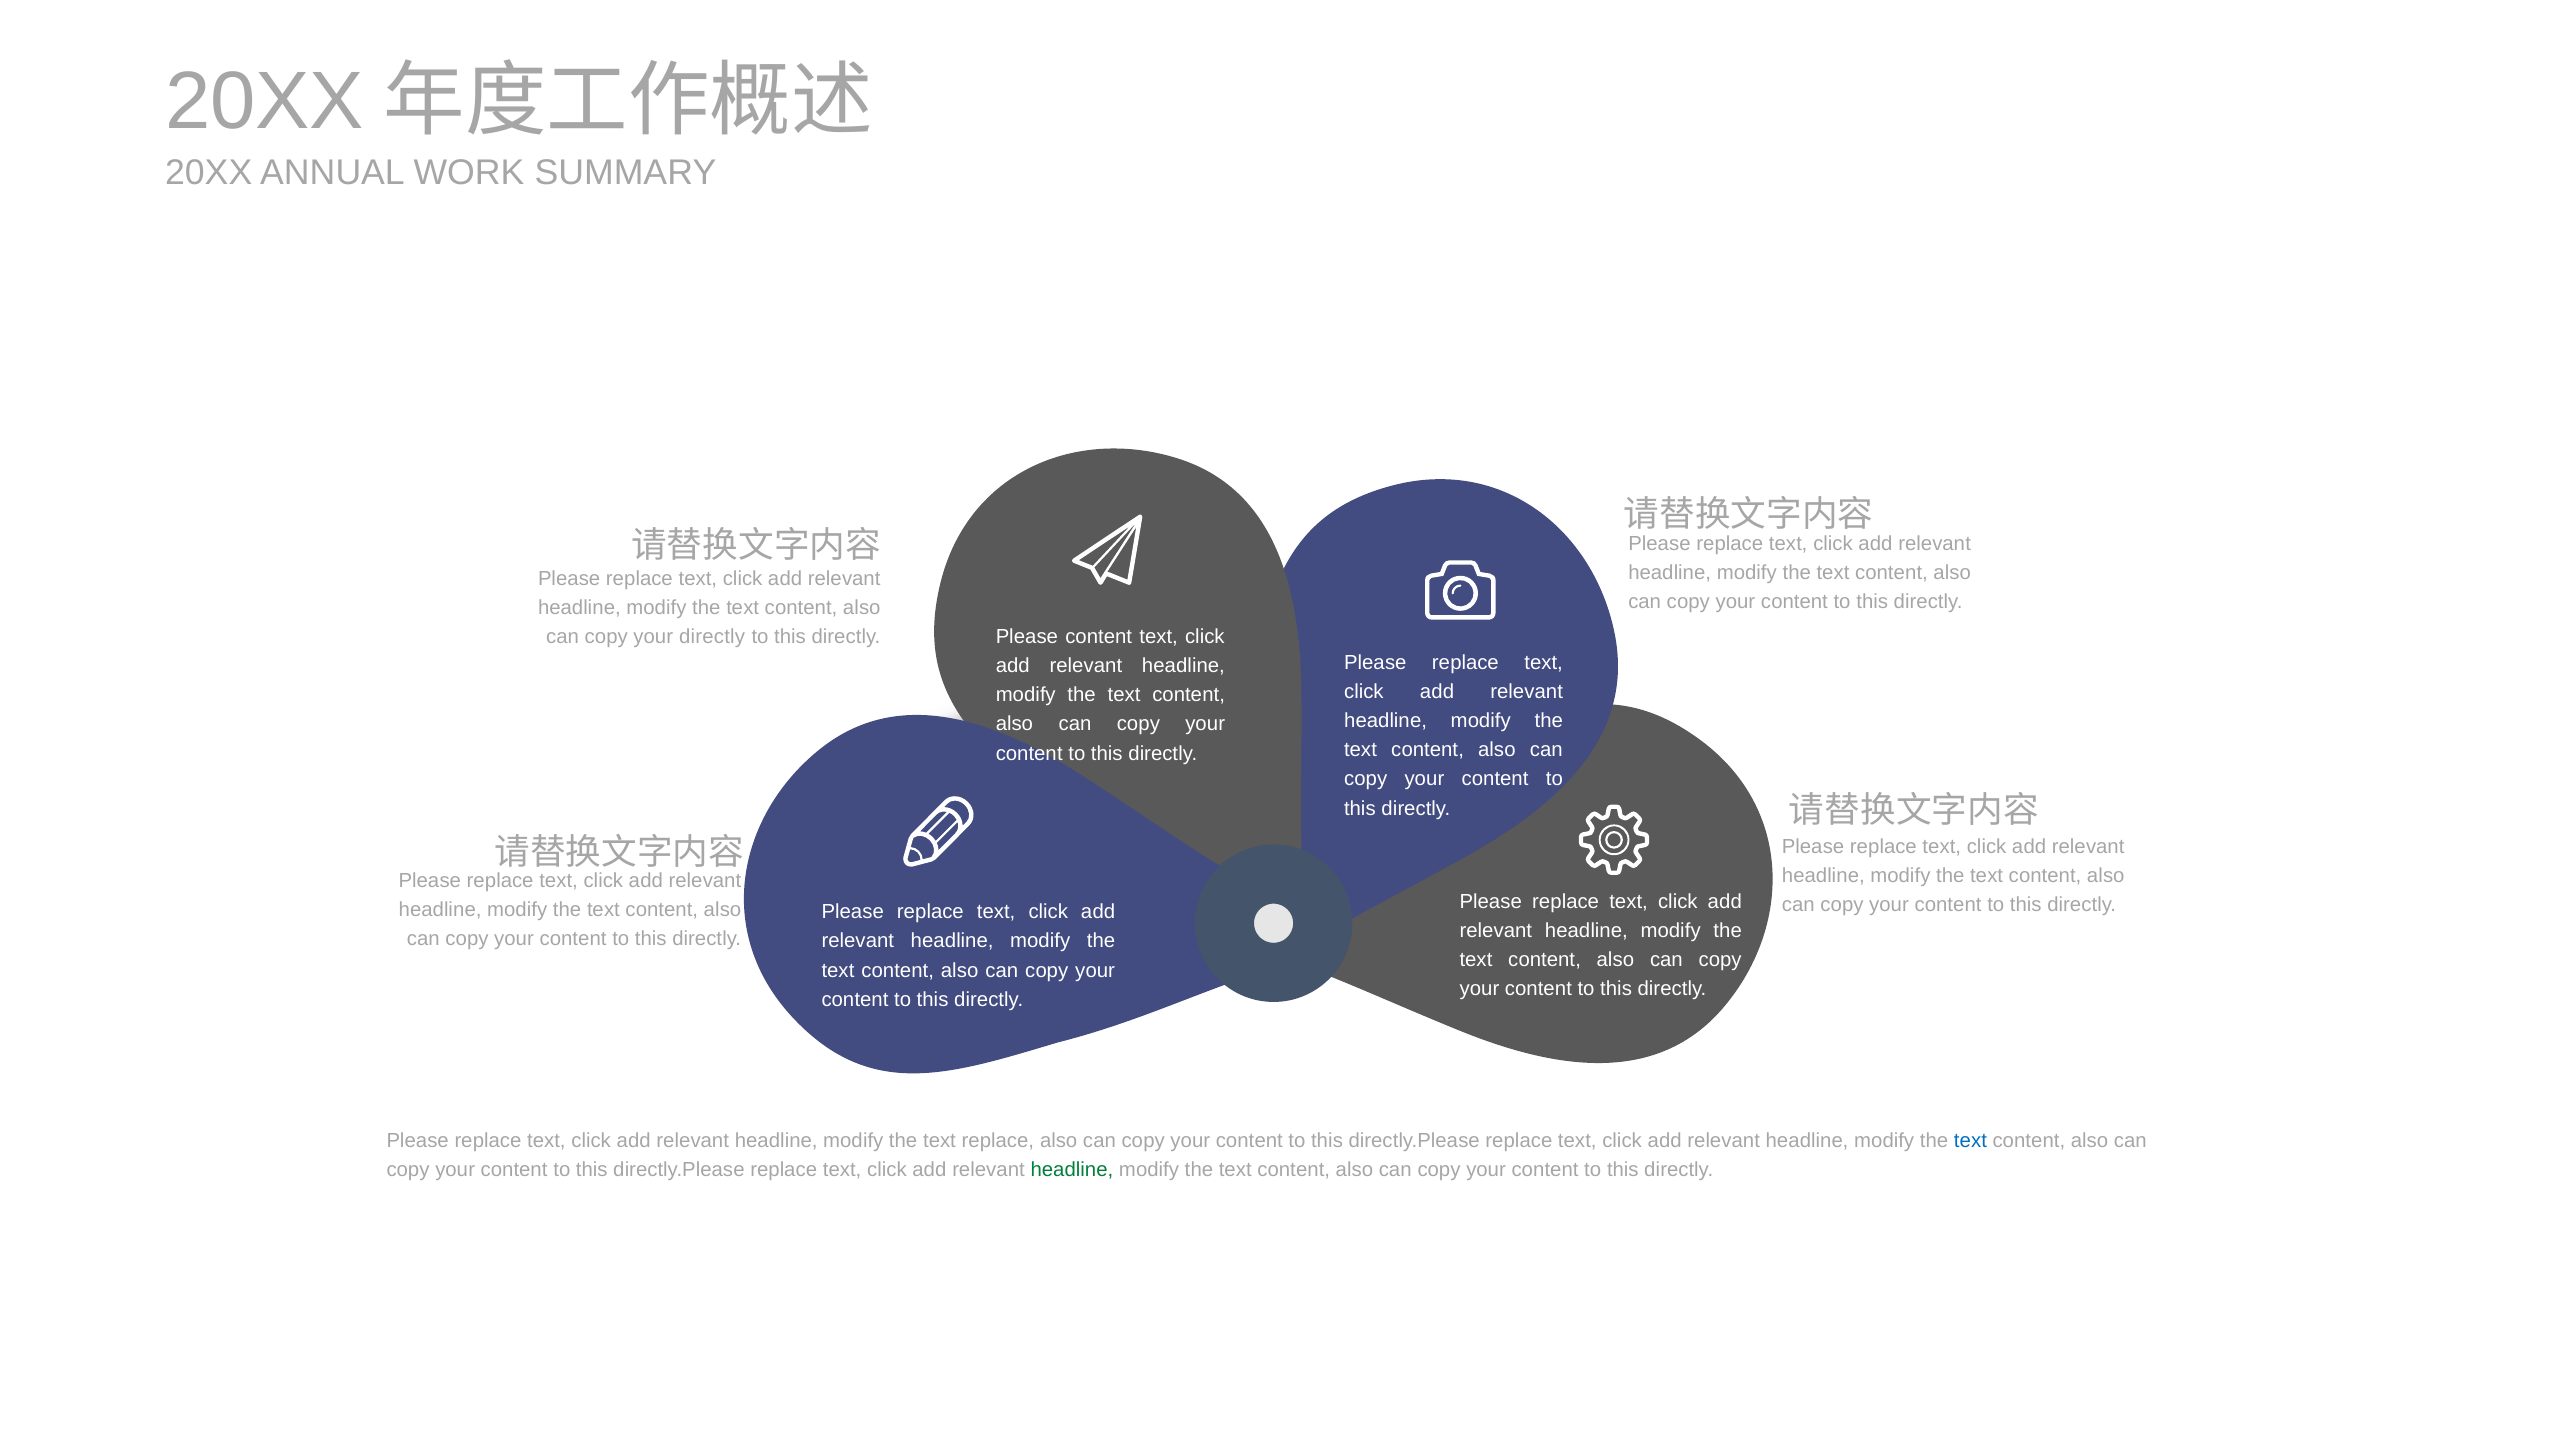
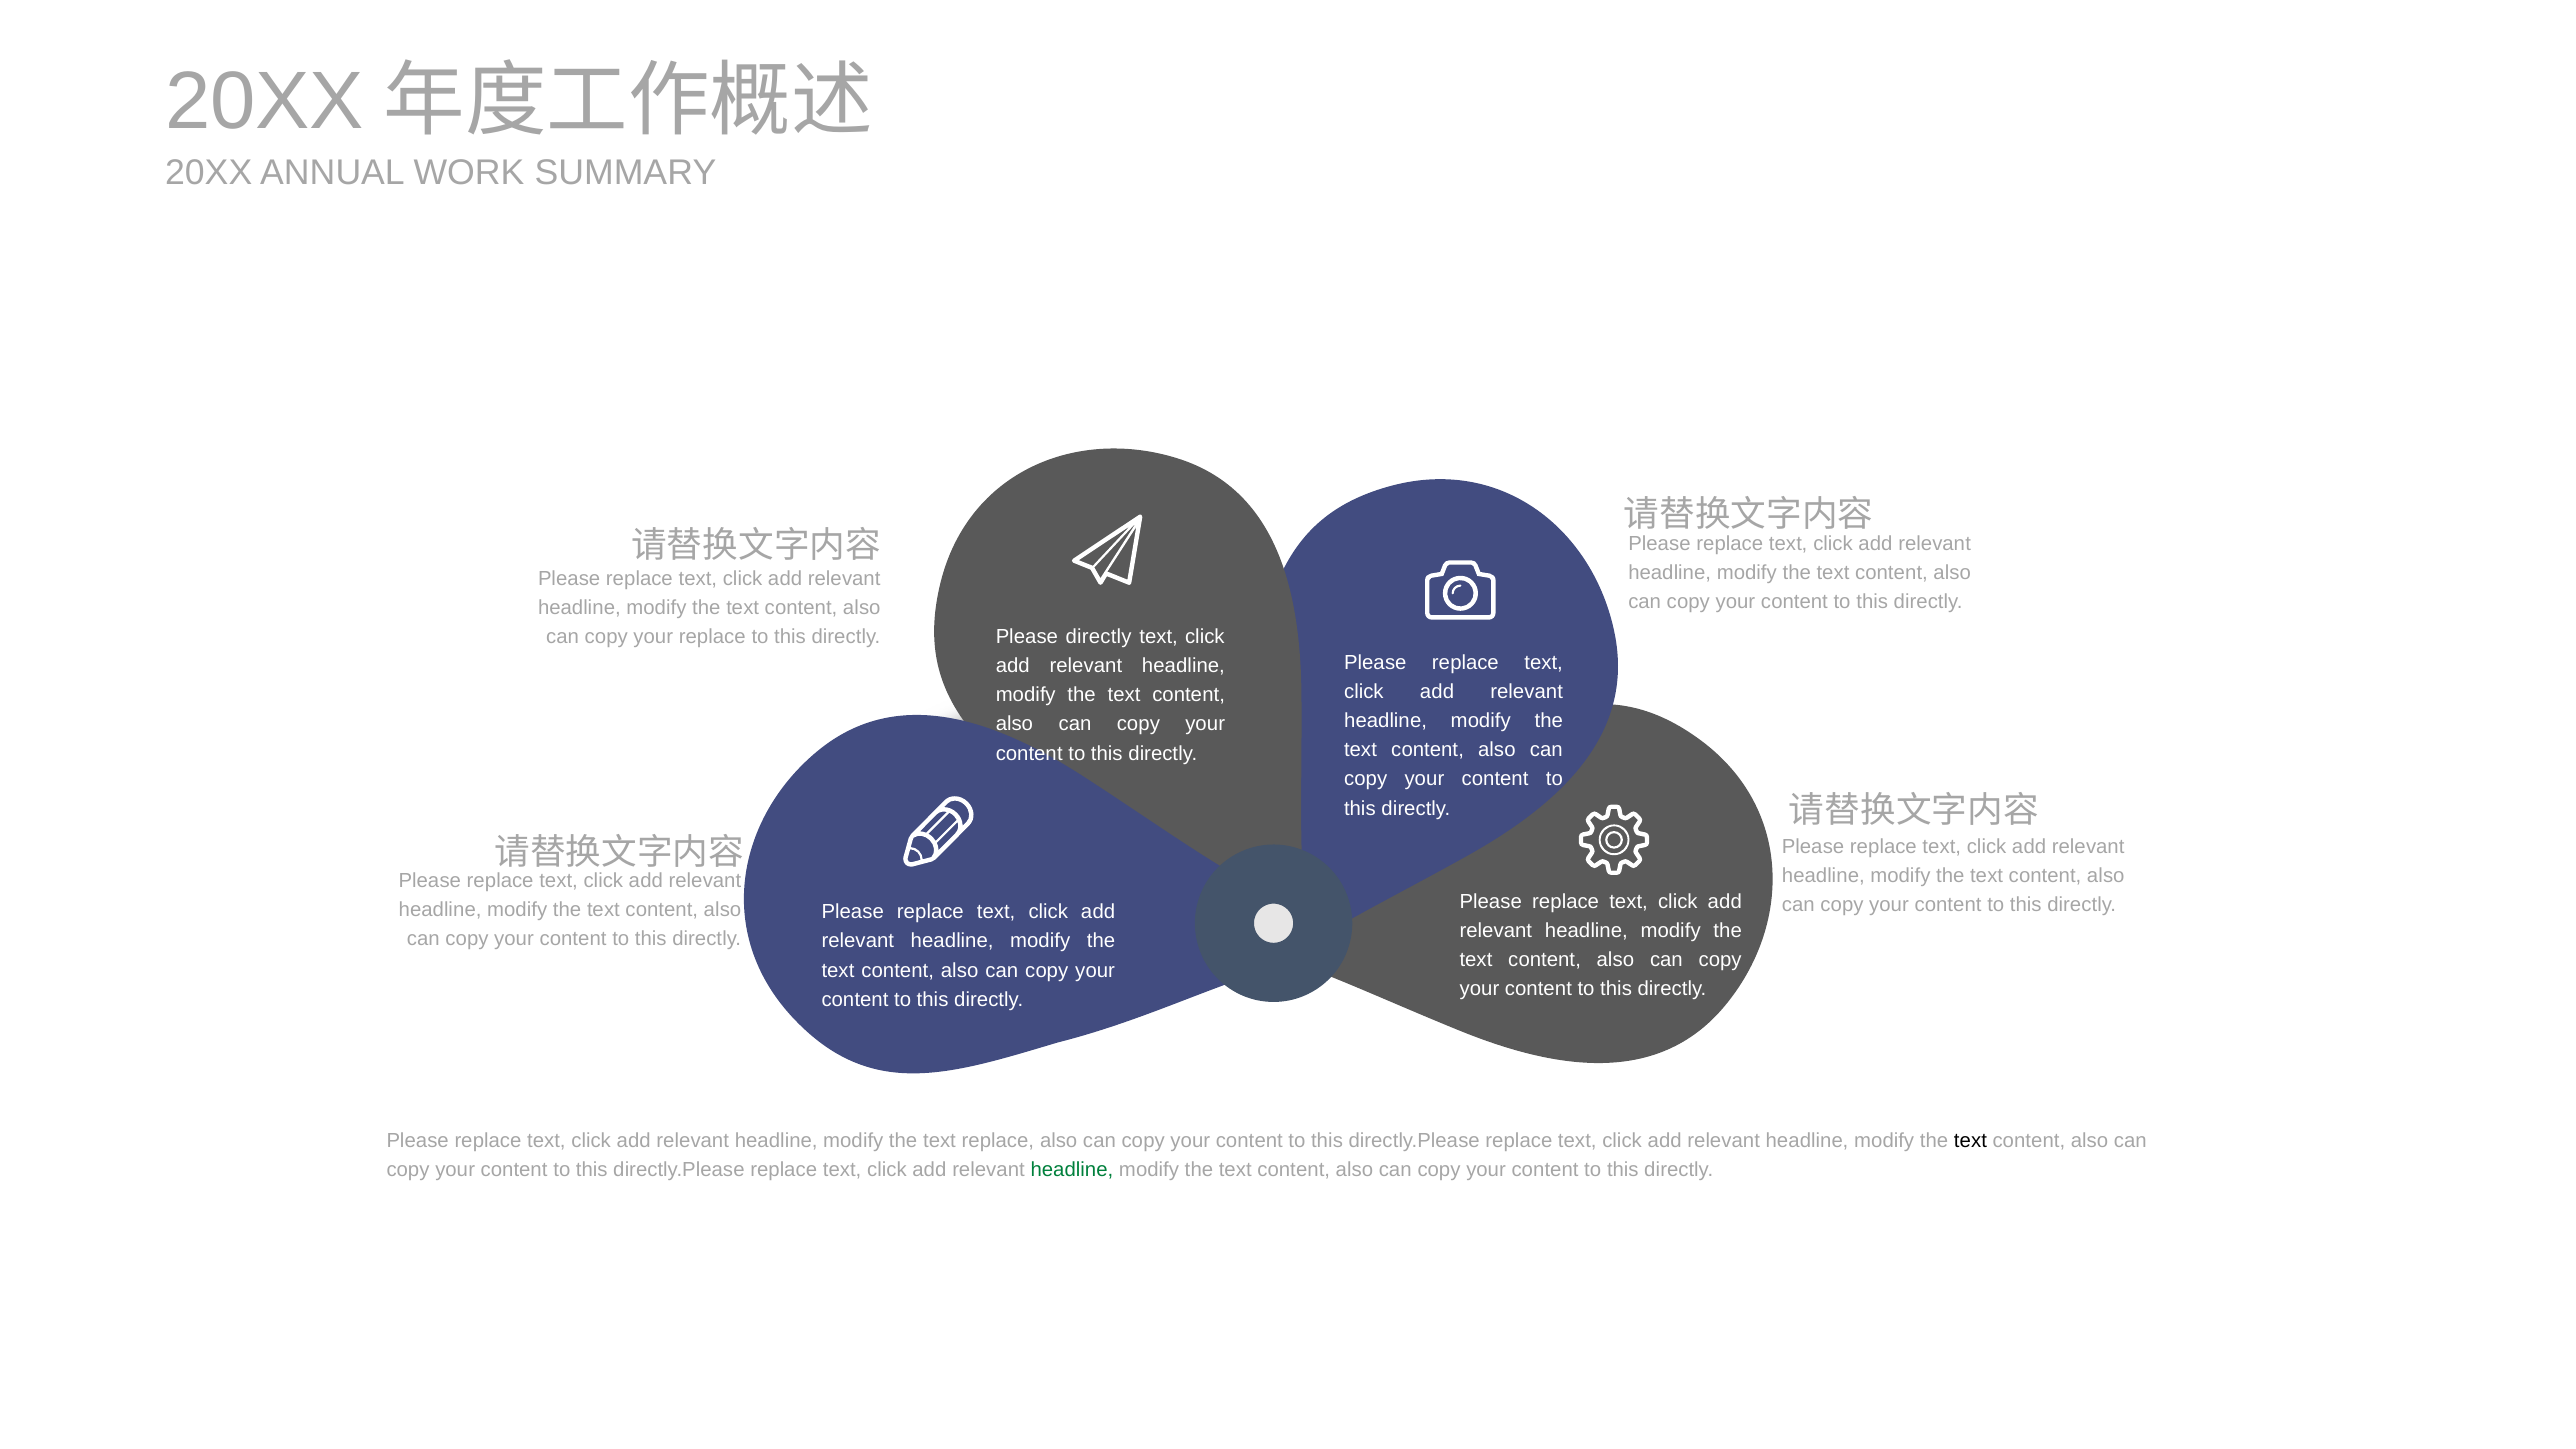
Please content: content -> directly
your directly: directly -> replace
text at (1970, 1140) colour: blue -> black
